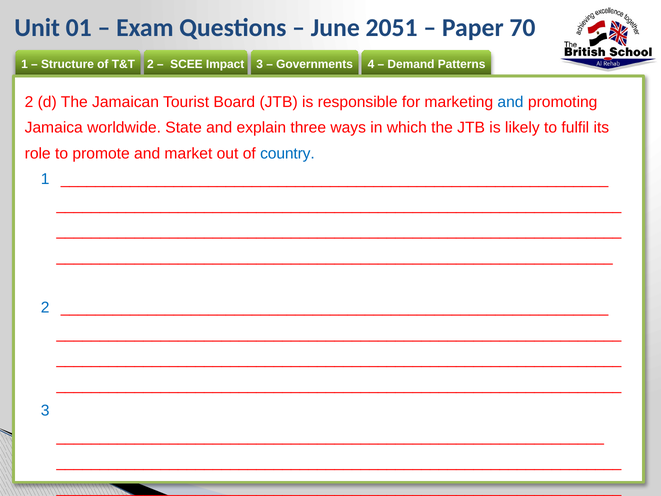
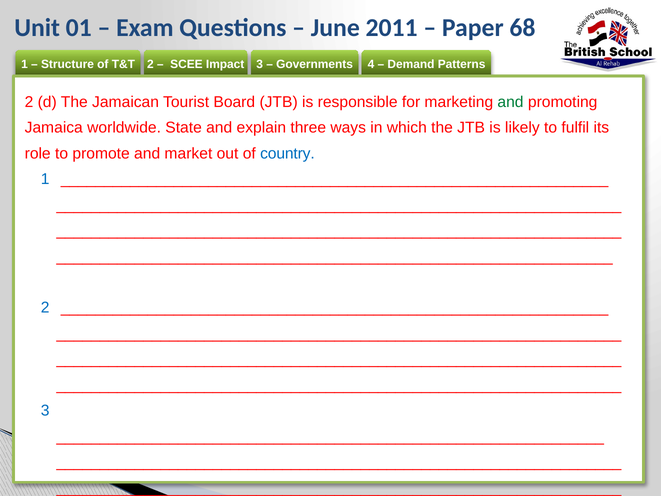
2051: 2051 -> 2011
70: 70 -> 68
and at (511, 102) colour: blue -> green
